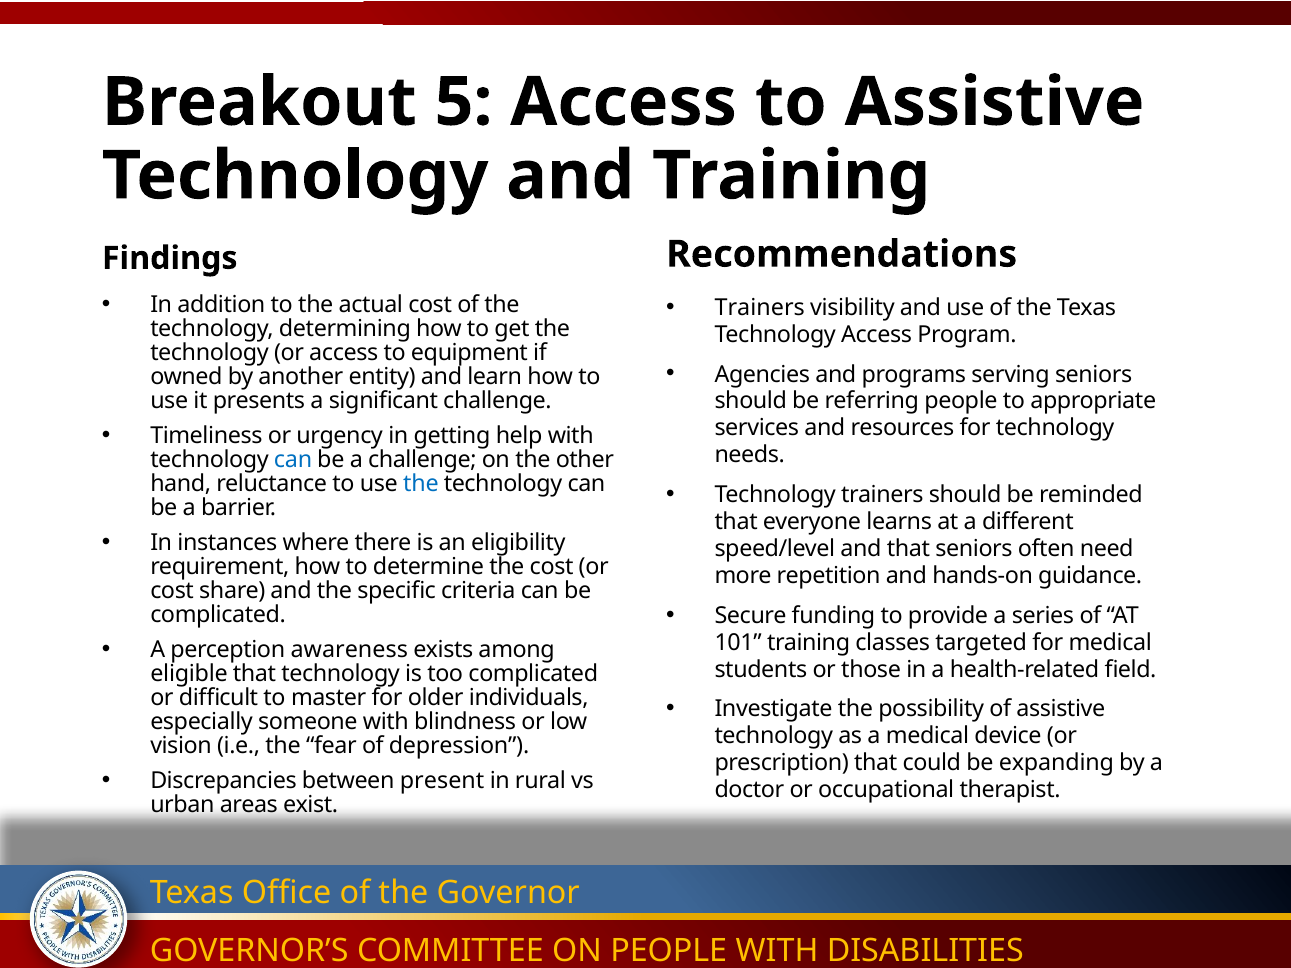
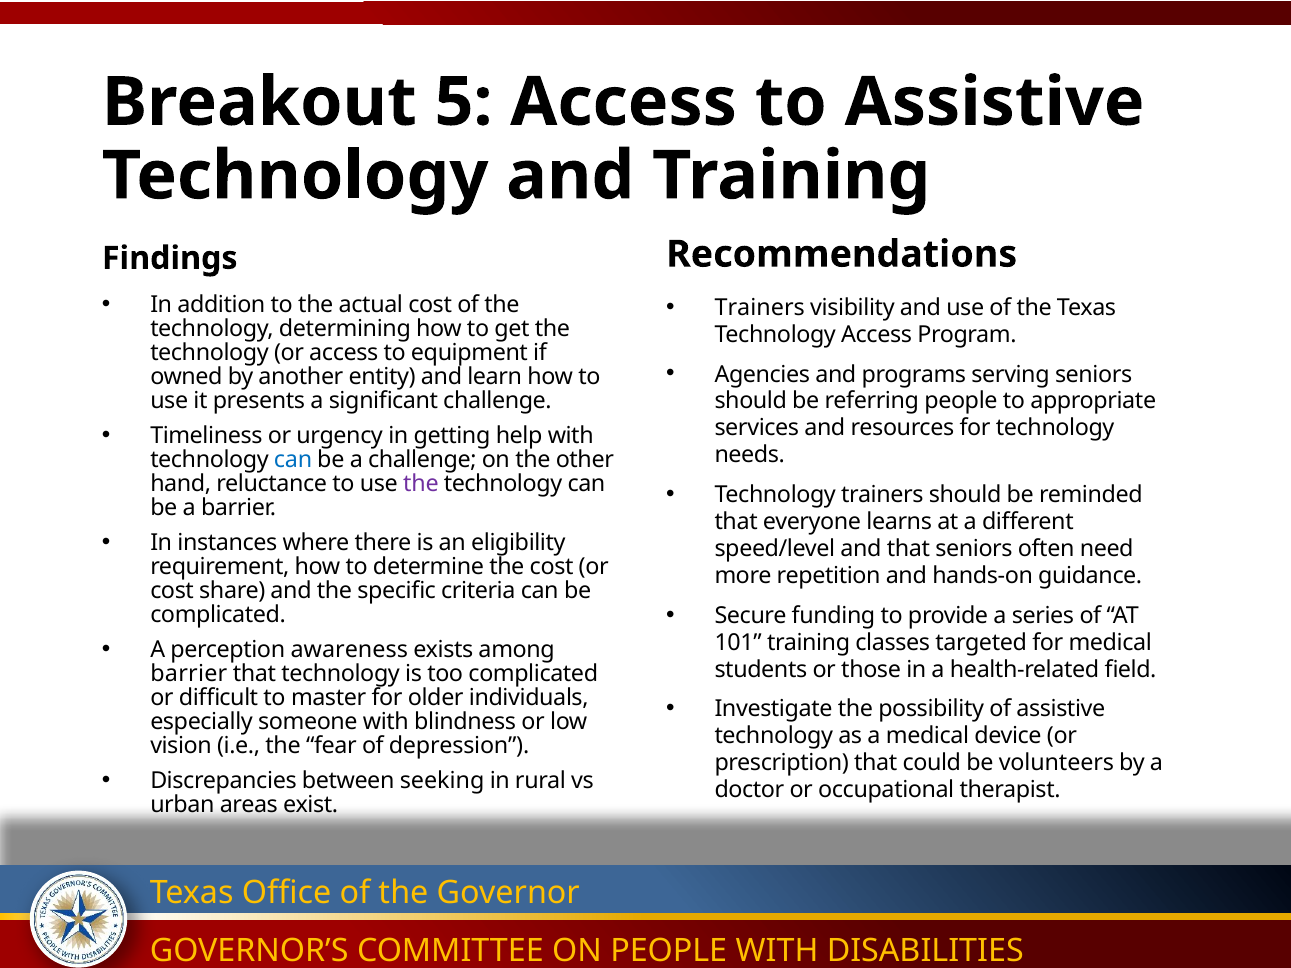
the at (421, 484) colour: blue -> purple
eligible at (189, 674): eligible -> barrier
expanding: expanding -> volunteers
present: present -> seeking
